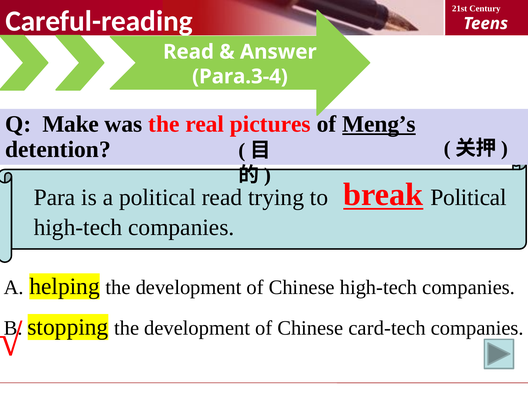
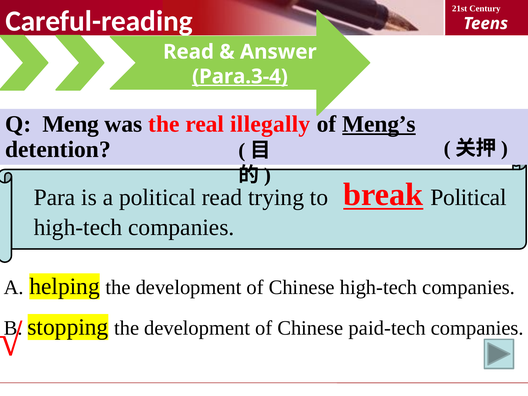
Para.3-4 underline: none -> present
Make: Make -> Meng
pictures: pictures -> illegally
card-tech: card-tech -> paid-tech
